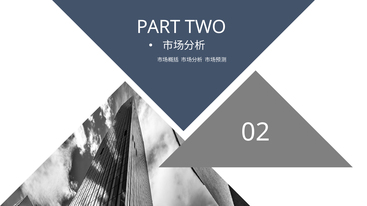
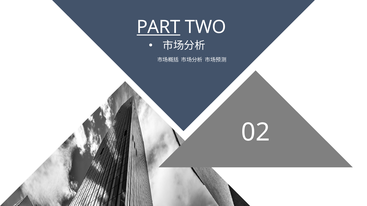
PART underline: none -> present
